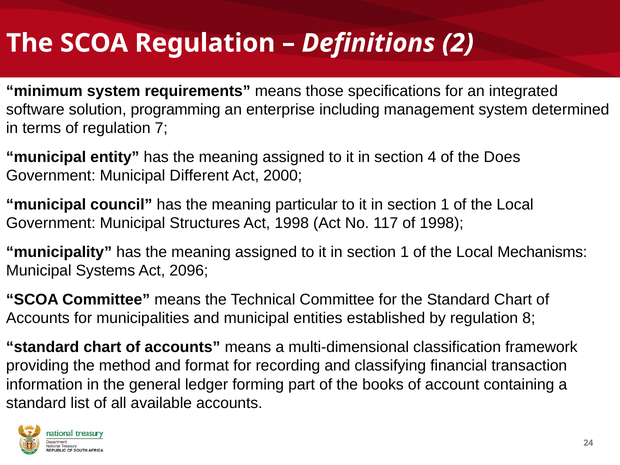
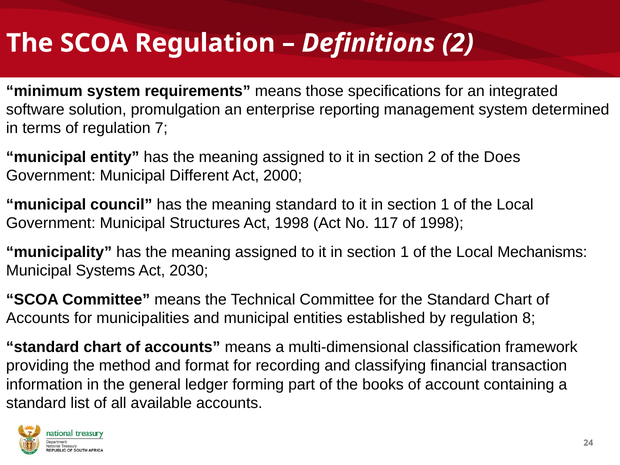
programming: programming -> promulgation
including: including -> reporting
section 4: 4 -> 2
meaning particular: particular -> standard
2096: 2096 -> 2030
